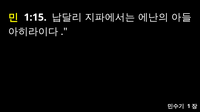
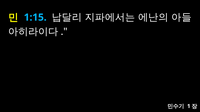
1:15 colour: white -> light blue
